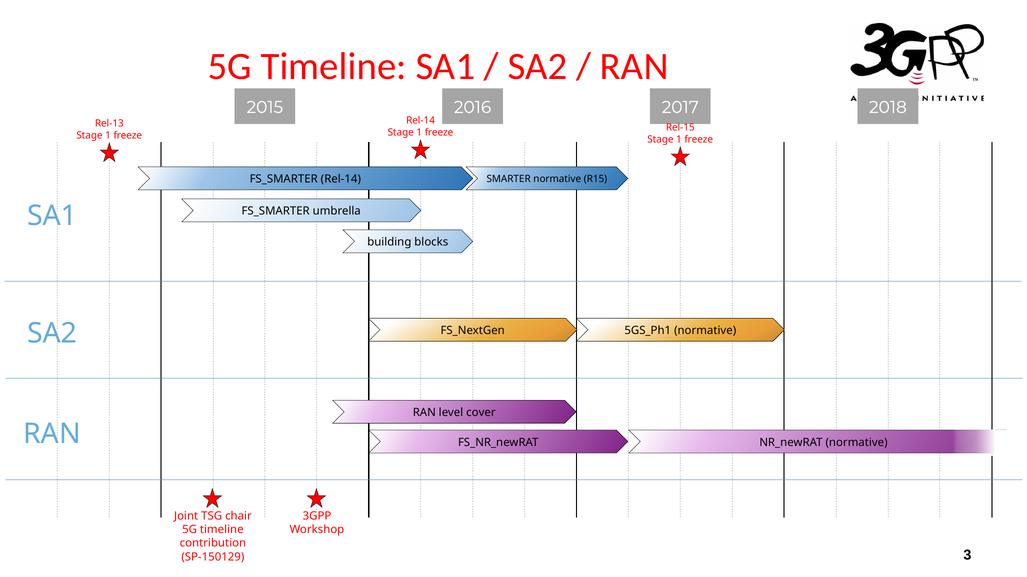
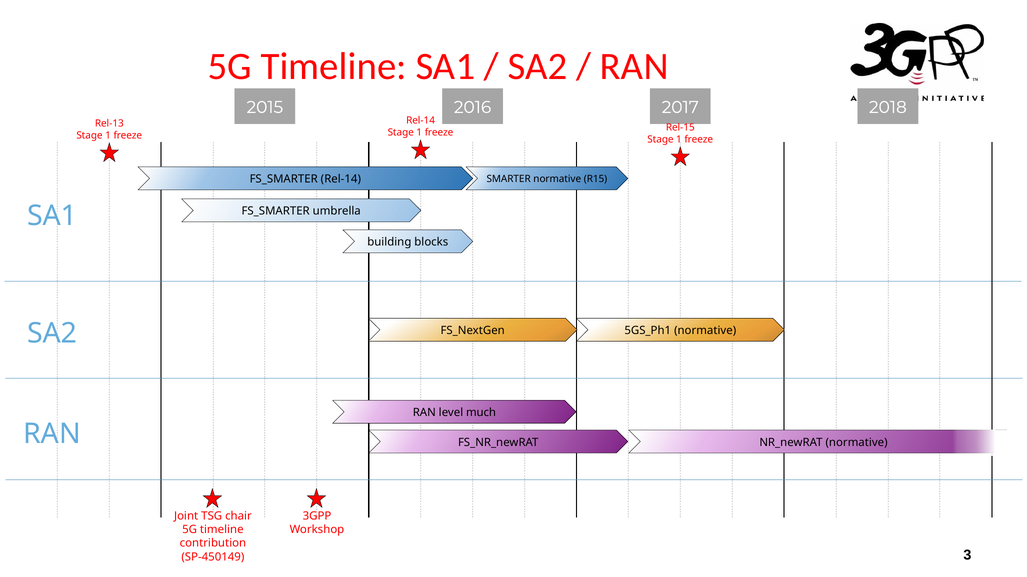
cover: cover -> much
SP-150129: SP-150129 -> SP-450149
